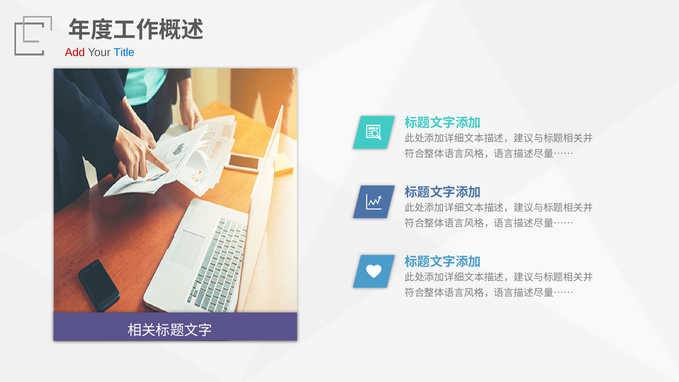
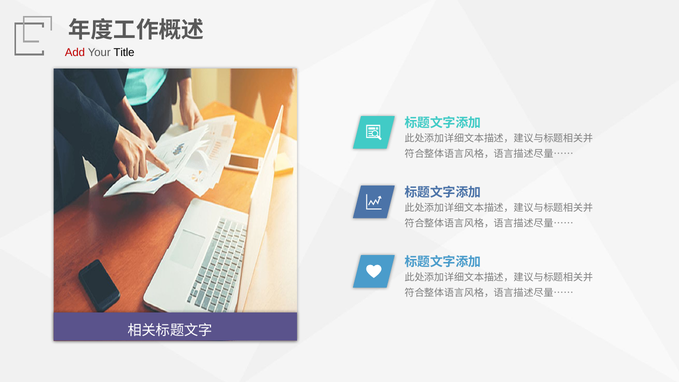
Title colour: blue -> black
